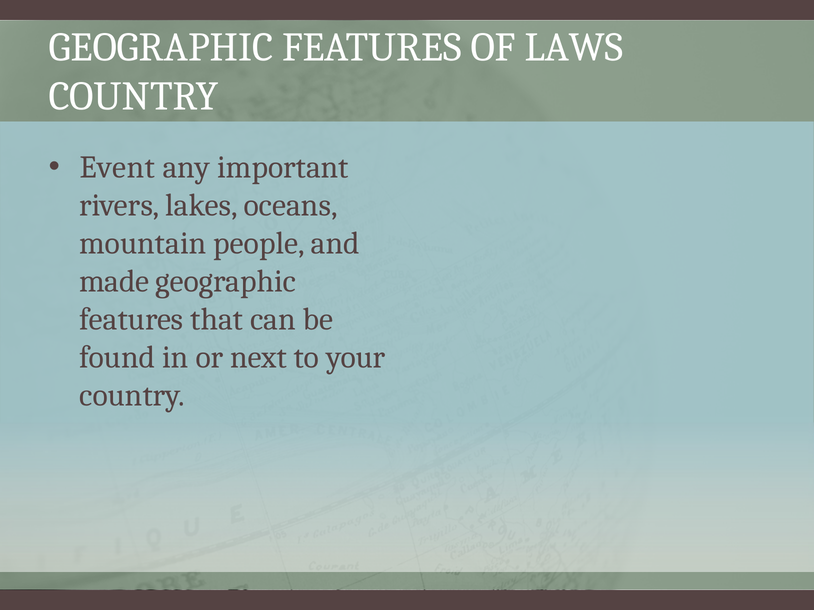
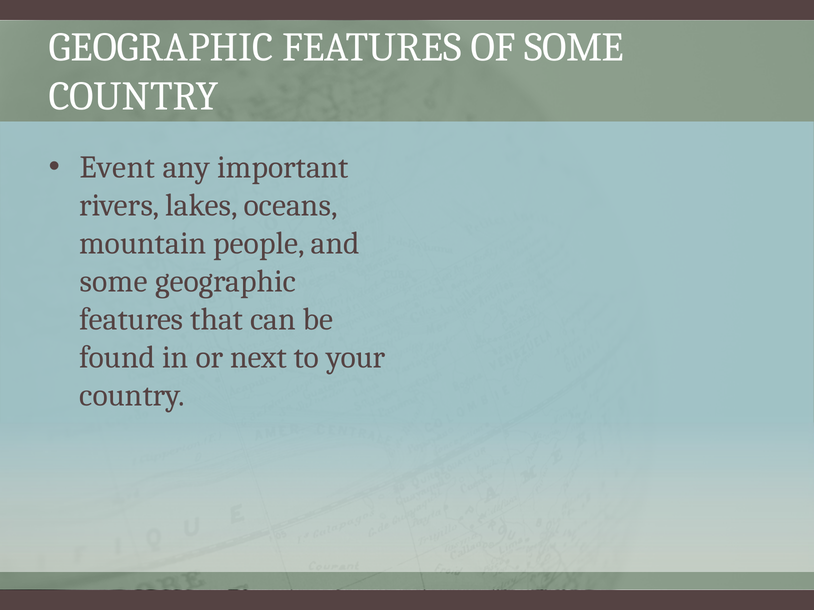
OF LAWS: LAWS -> SOME
made at (114, 282): made -> some
